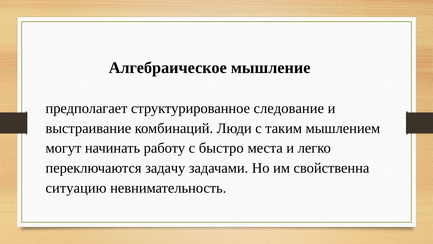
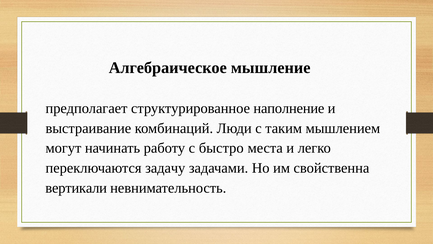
следование: следование -> наполнение
ситуацию: ситуацию -> вертикали
